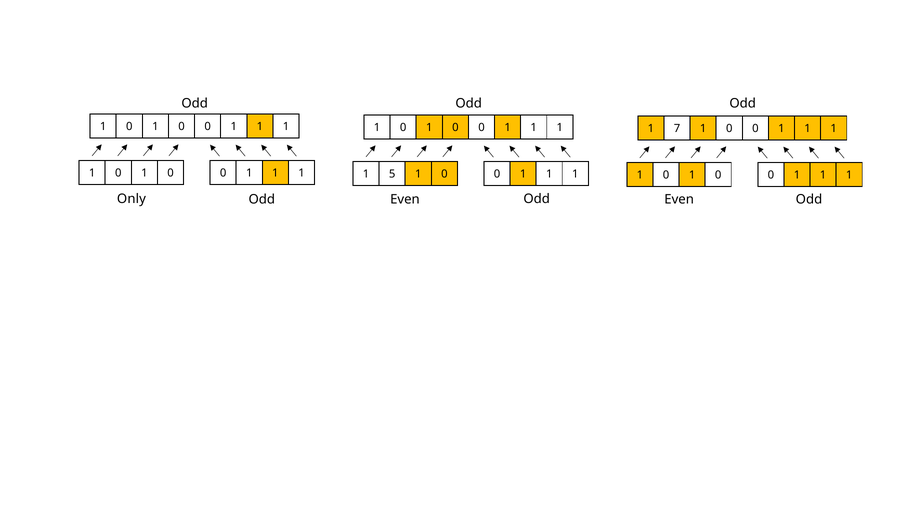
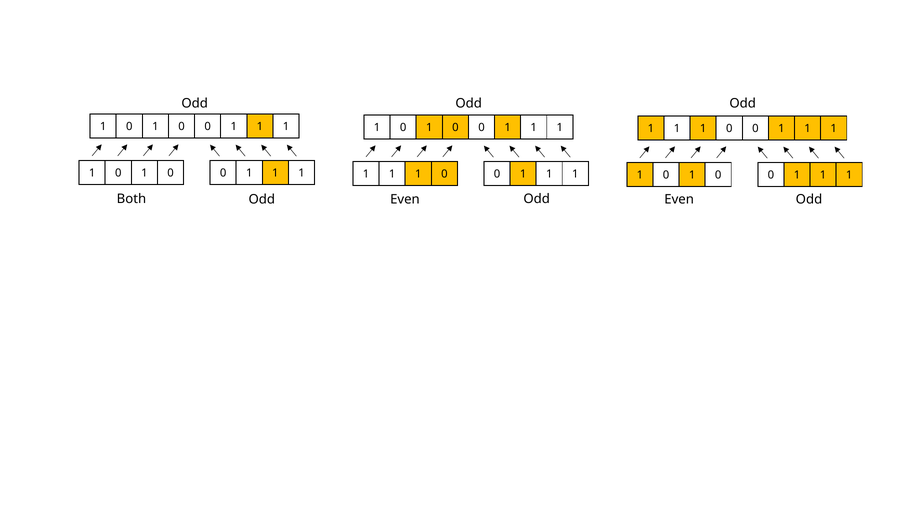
7 at (677, 129): 7 -> 1
5 at (392, 174): 5 -> 1
Only: Only -> Both
